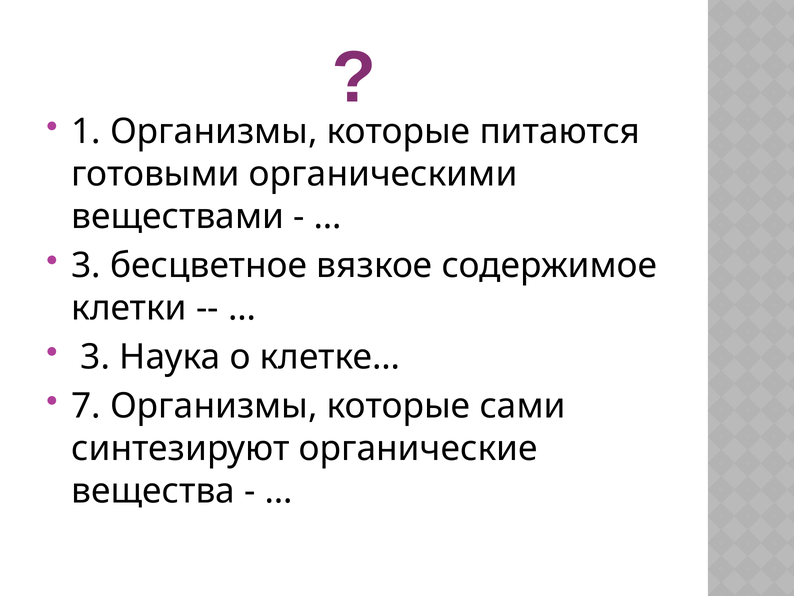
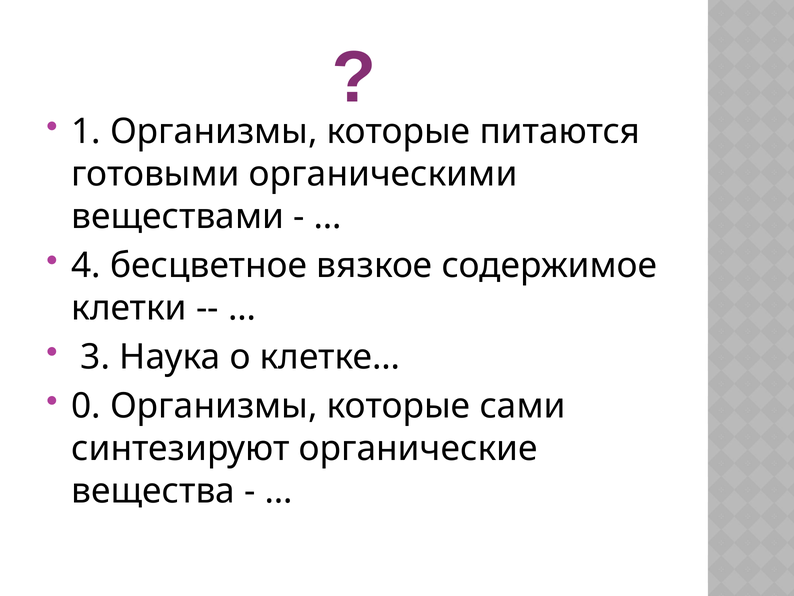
3 at (86, 265): 3 -> 4
7: 7 -> 0
